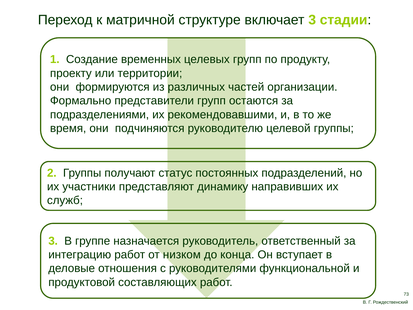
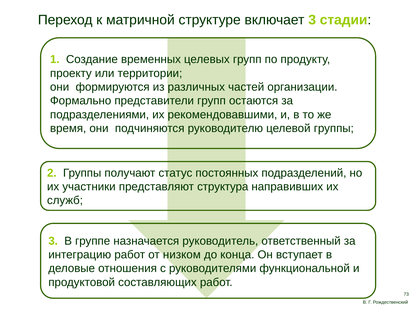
динамику: динамику -> структура
